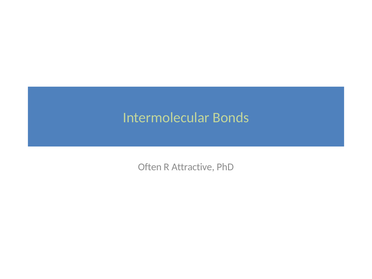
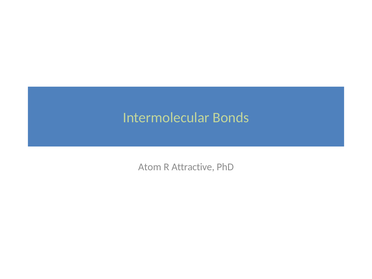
Often: Often -> Atom
